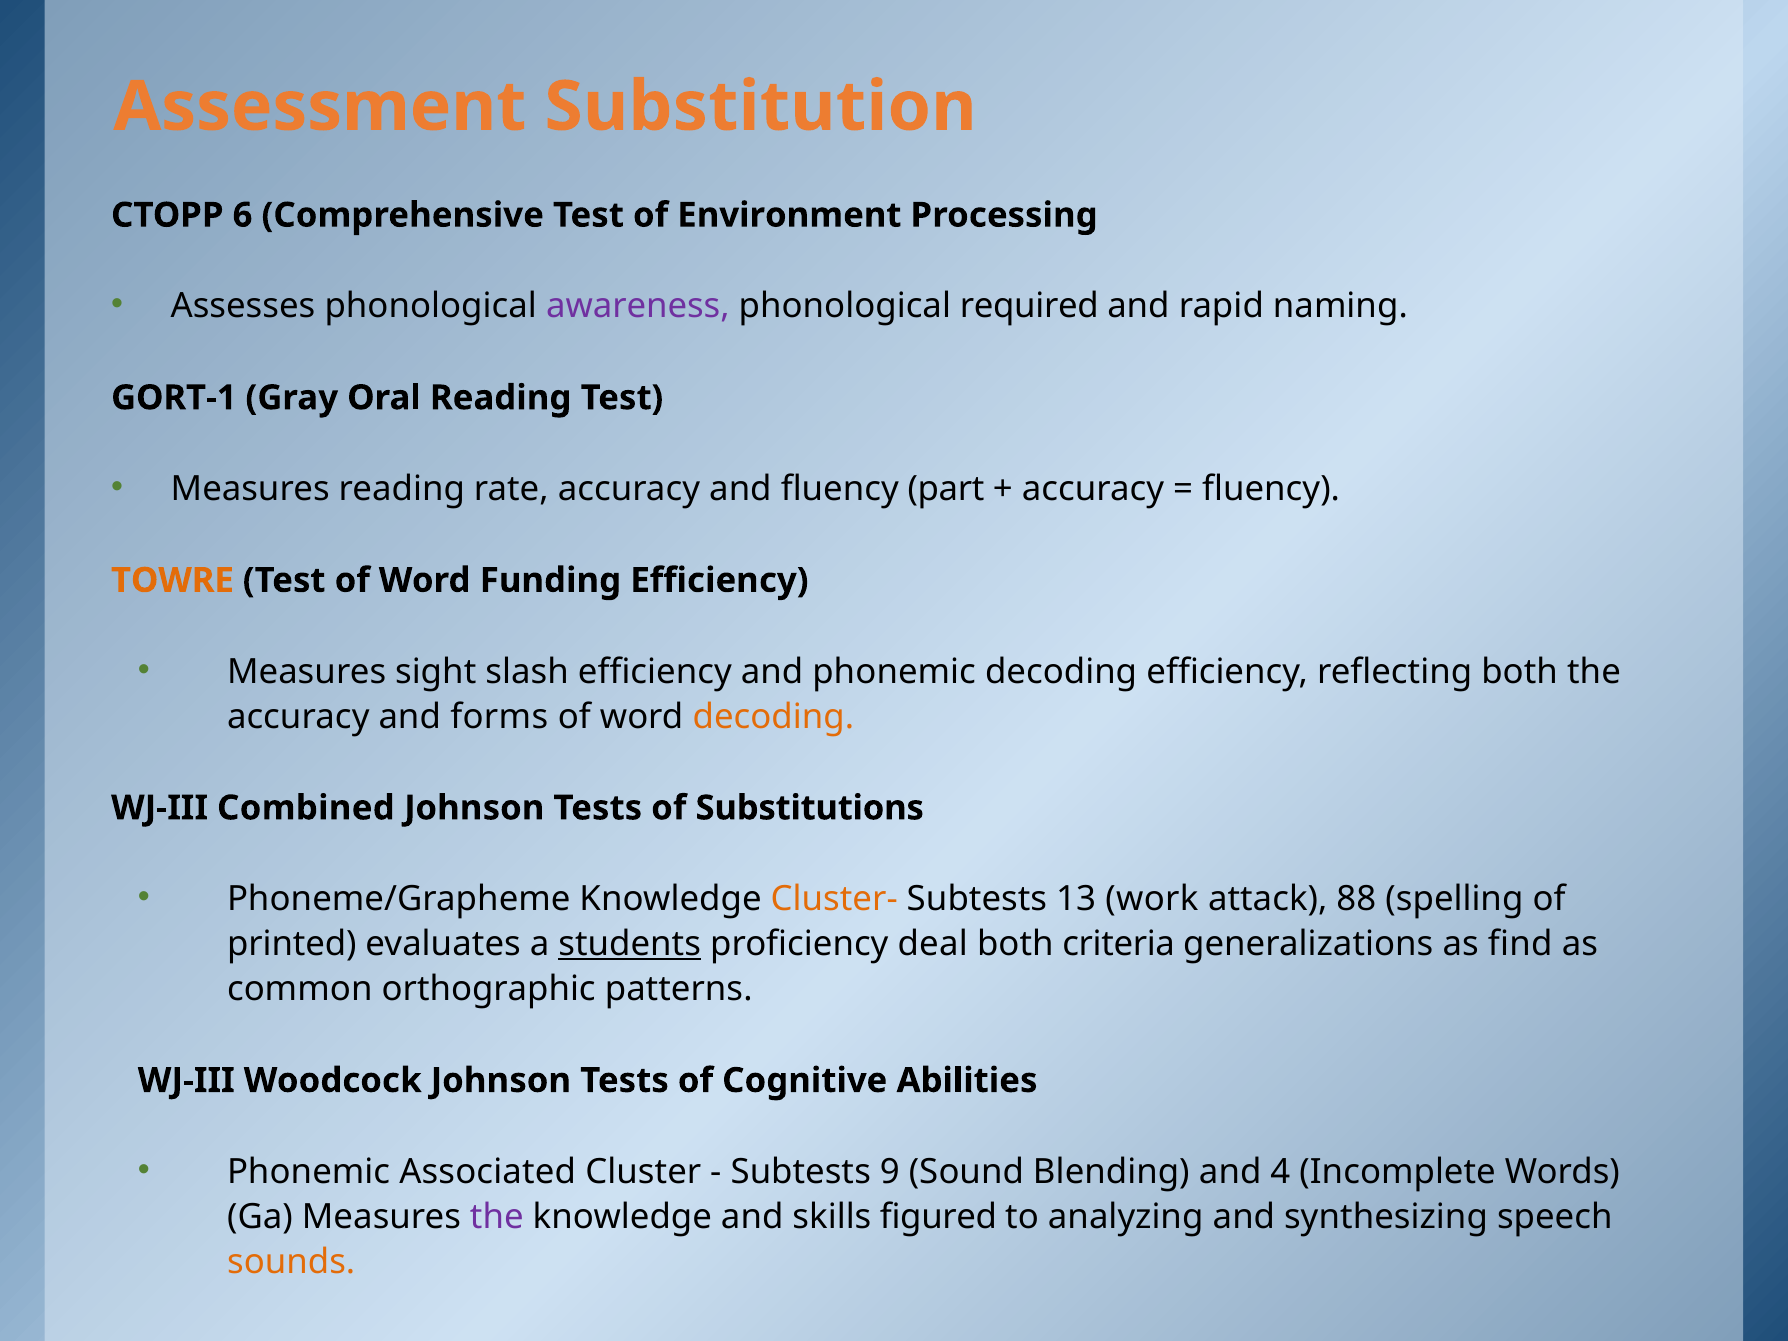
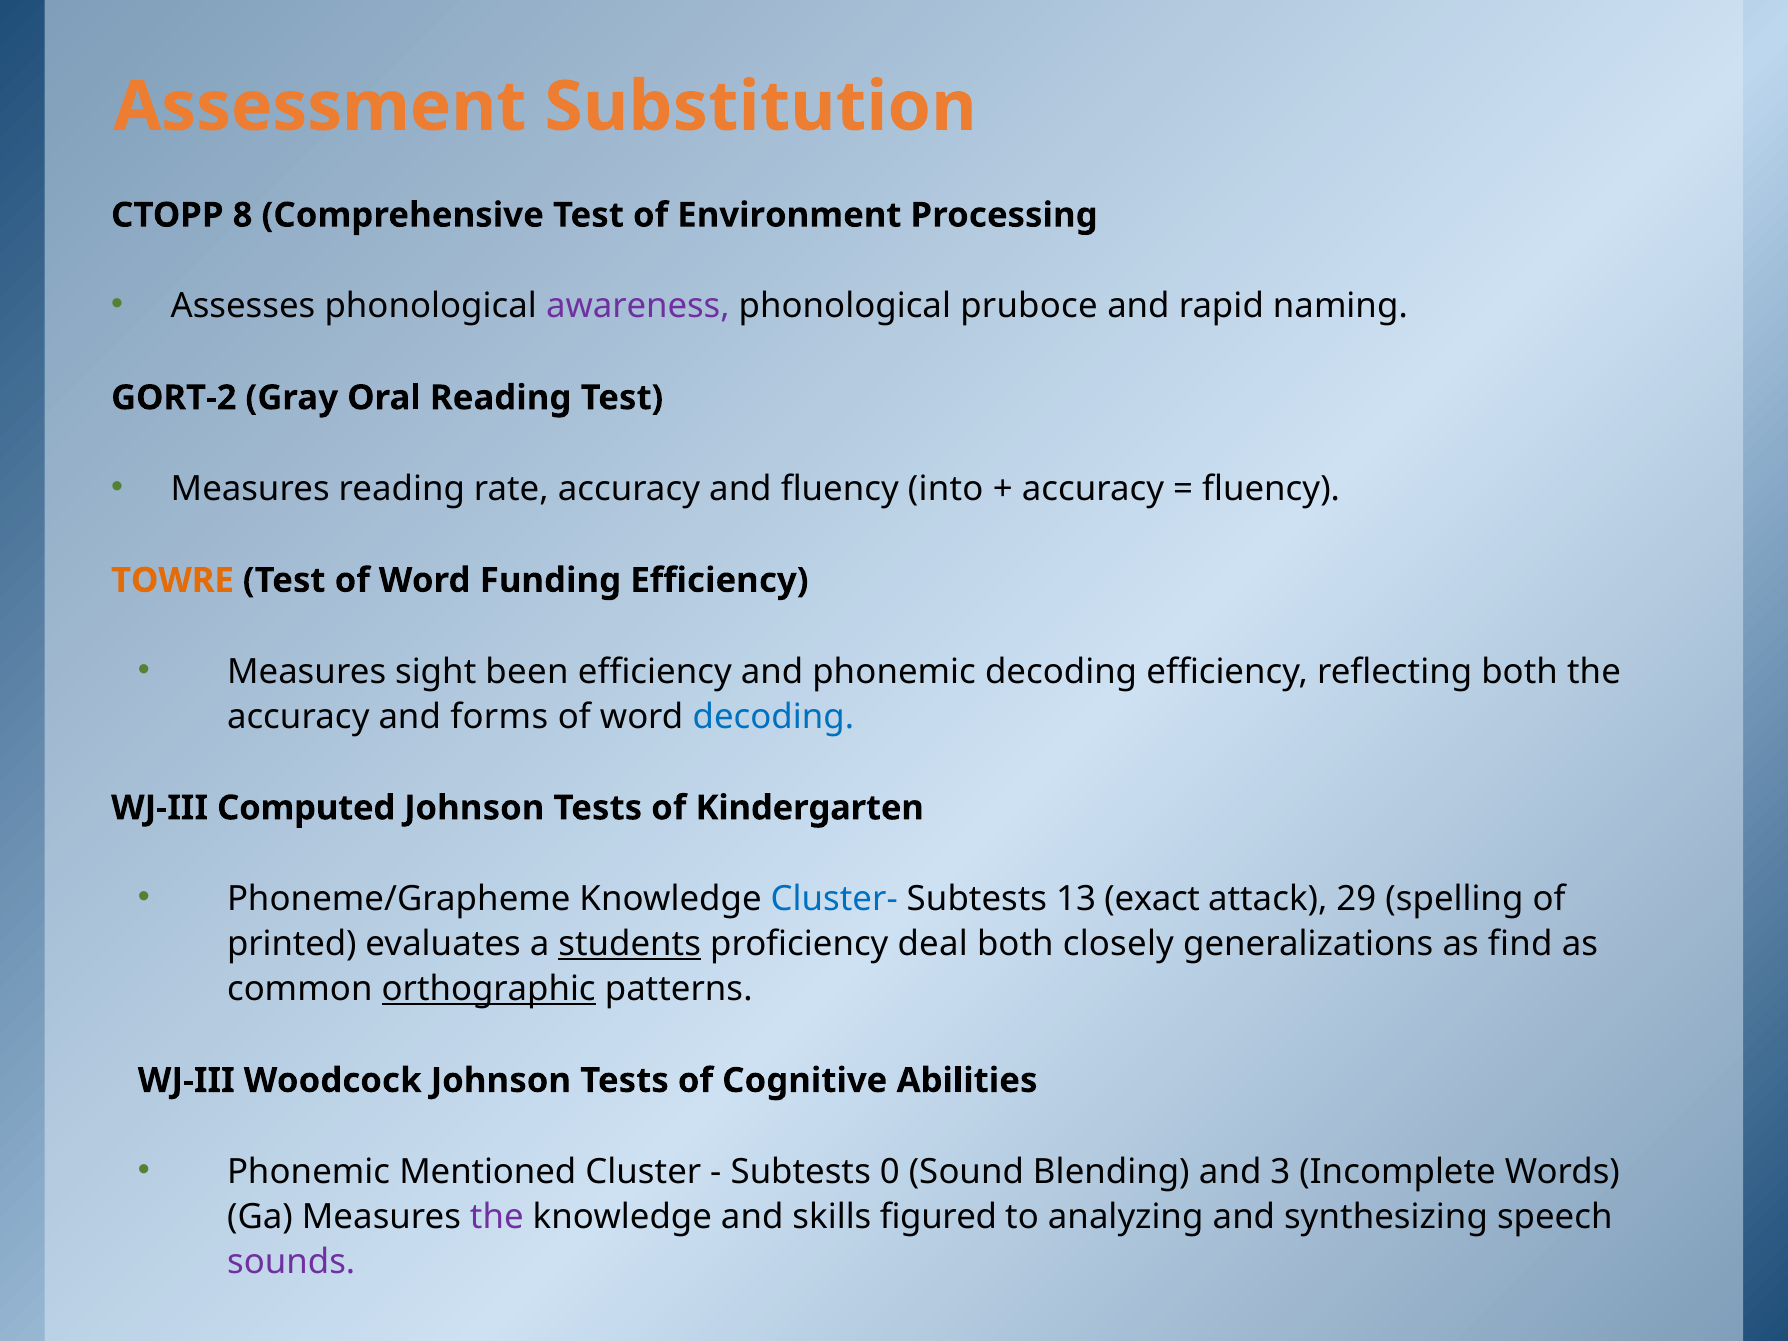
6: 6 -> 8
required: required -> pruboce
GORT-1: GORT-1 -> GORT-2
part: part -> into
slash: slash -> been
decoding at (773, 717) colour: orange -> blue
Combined: Combined -> Computed
Substitutions: Substitutions -> Kindergarten
Cluster- colour: orange -> blue
work: work -> exact
88: 88 -> 29
criteria: criteria -> closely
orthographic underline: none -> present
Associated: Associated -> Mentioned
9: 9 -> 0
4: 4 -> 3
sounds colour: orange -> purple
